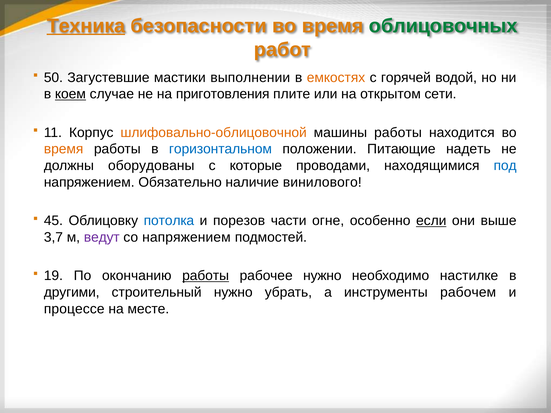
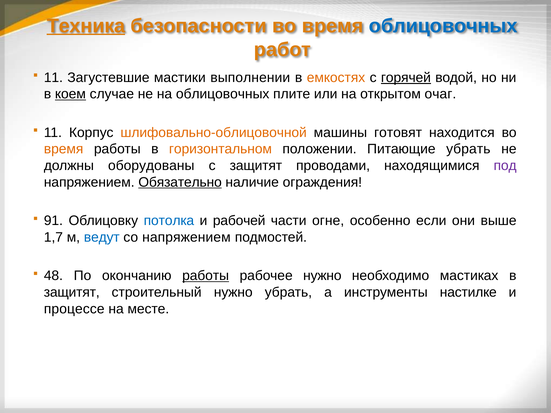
облицовочных at (443, 26) colour: green -> blue
50 at (53, 78): 50 -> 11
горячей underline: none -> present
на приготовления: приготовления -> облицовочных
сети: сети -> очаг
машины работы: работы -> готовят
горизонтальном colour: blue -> orange
Питающие надеть: надеть -> убрать
с которые: которые -> защитят
под colour: blue -> purple
Обязательно underline: none -> present
винилового: винилового -> ограждения
45: 45 -> 91
порезов: порезов -> рабочей
если underline: present -> none
3,7: 3,7 -> 1,7
ведут colour: purple -> blue
19: 19 -> 48
настилке: настилке -> мастиках
другими at (72, 292): другими -> защитят
рабочем: рабочем -> настилке
